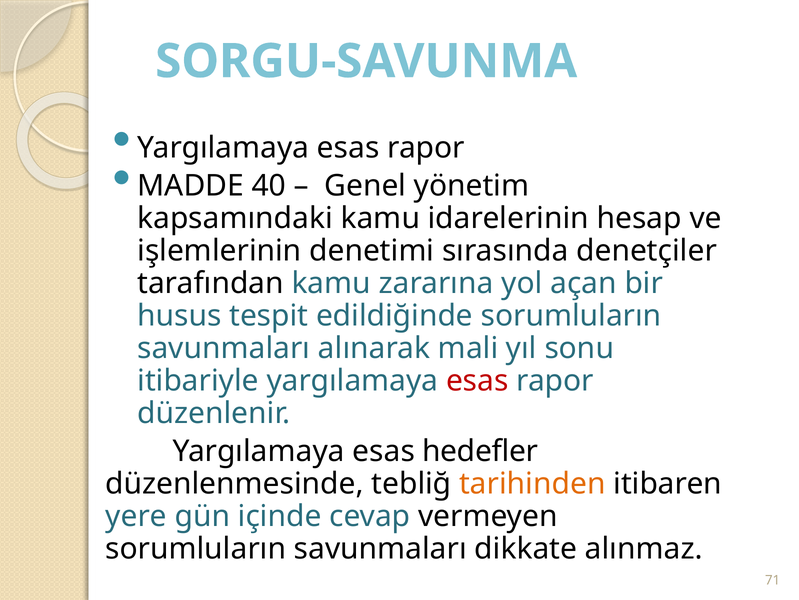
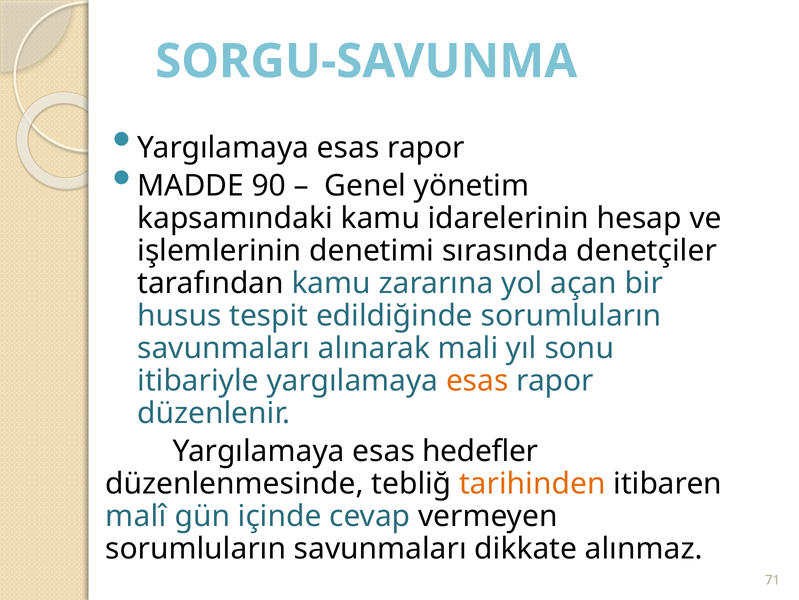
40: 40 -> 90
esas at (477, 380) colour: red -> orange
yere: yere -> malî
